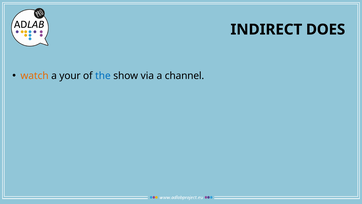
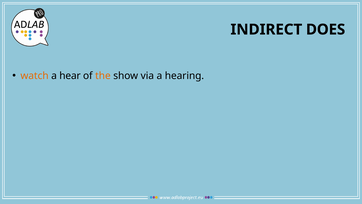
your: your -> hear
the colour: blue -> orange
channel: channel -> hearing
